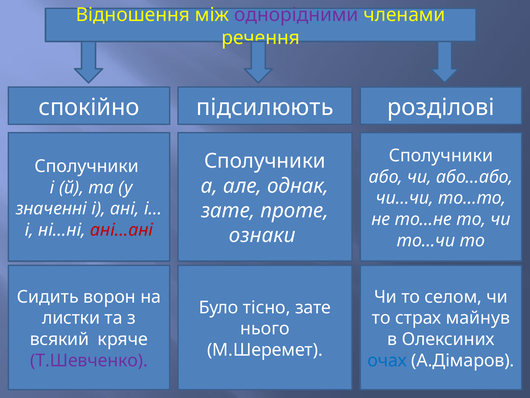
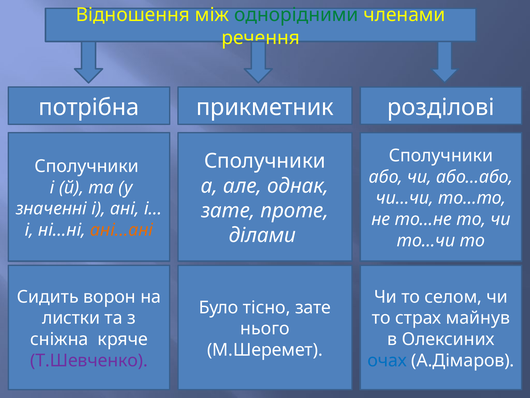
однорідними colour: purple -> green
спокійно: спокійно -> потрібна
підсилюють: підсилюють -> прикметник
ані…ані colour: red -> orange
ознаки: ознаки -> ділами
всякий: всякий -> сніжна
